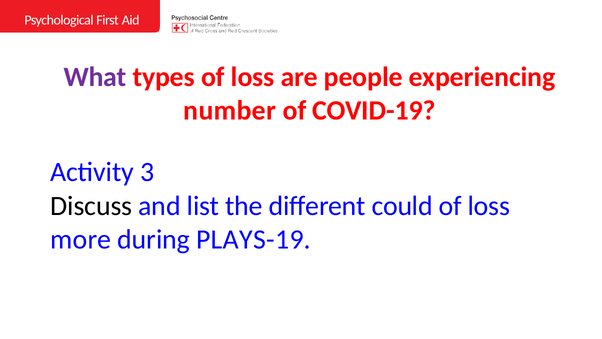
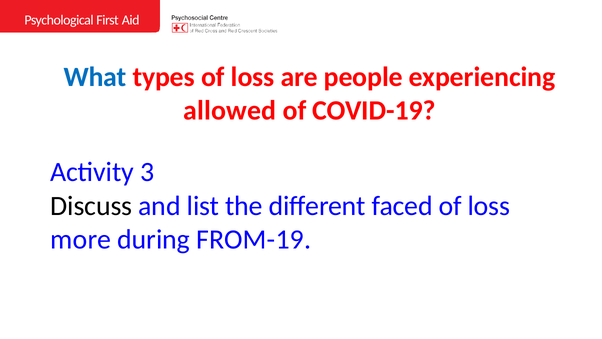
What colour: purple -> blue
number: number -> allowed
could: could -> faced
PLAYS-19: PLAYS-19 -> FROM-19
